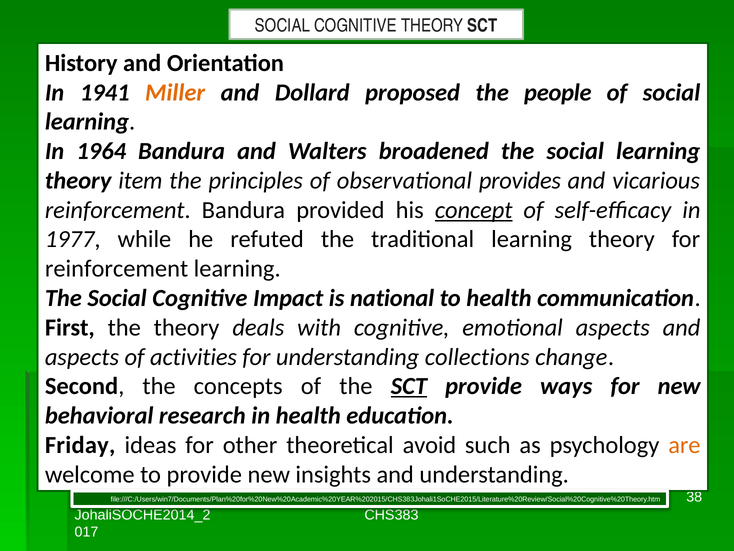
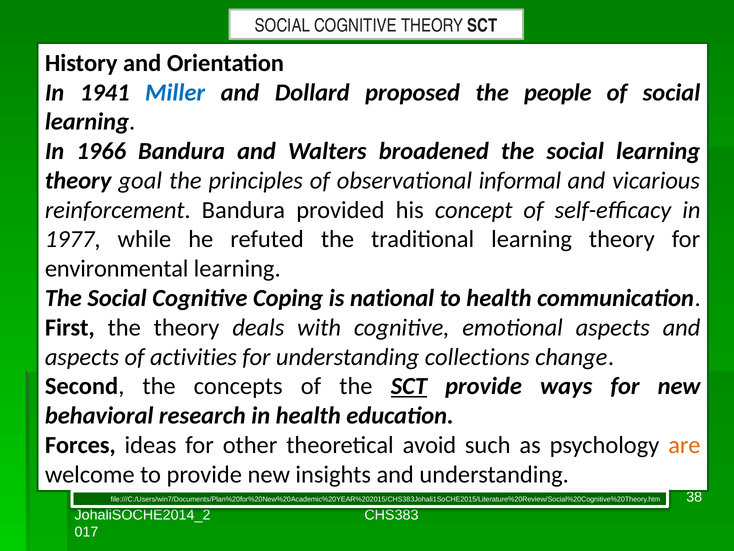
Miller colour: orange -> blue
1964: 1964 -> 1966
item: item -> goal
provides: provides -> informal
concept underline: present -> none
reinforcement at (117, 269): reinforcement -> environmental
Impact: Impact -> Coping
Friday: Friday -> Forces
